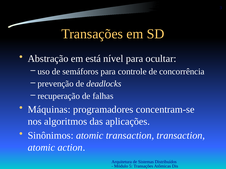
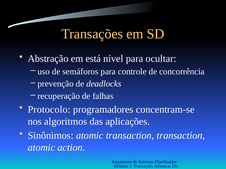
Máquinas: Máquinas -> Protocolo
